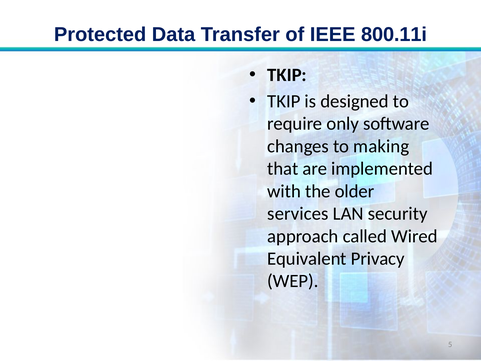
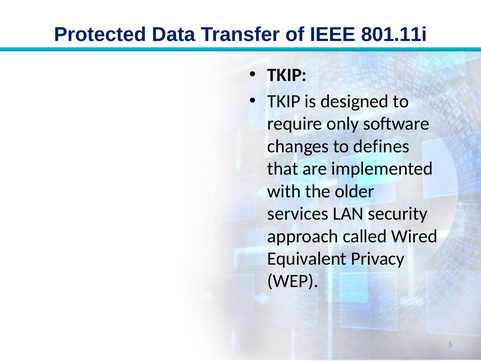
800.11i: 800.11i -> 801.11i
making: making -> defines
